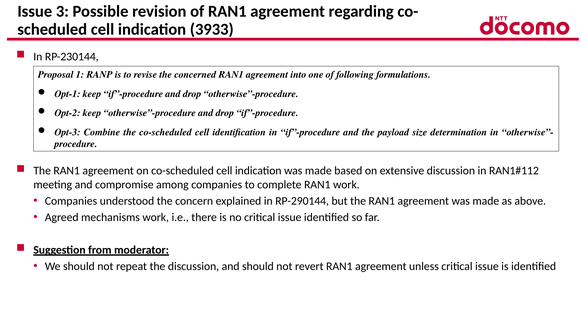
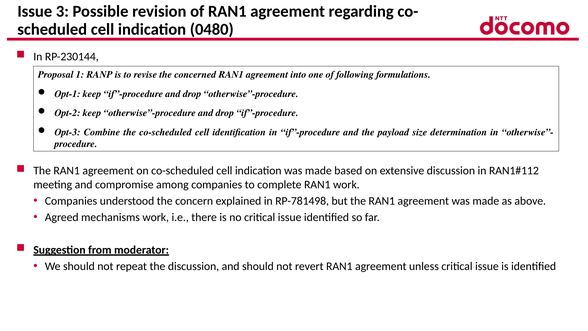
3933: 3933 -> 0480
RP-290144: RP-290144 -> RP-781498
